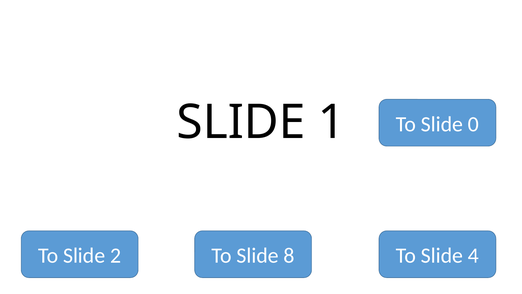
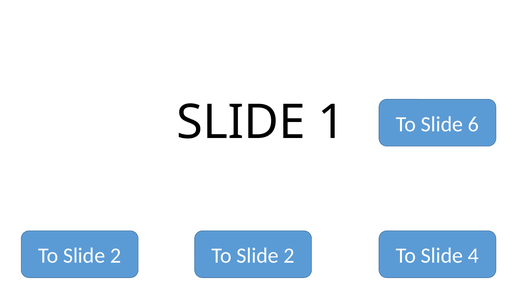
0: 0 -> 6
8 at (289, 255): 8 -> 2
